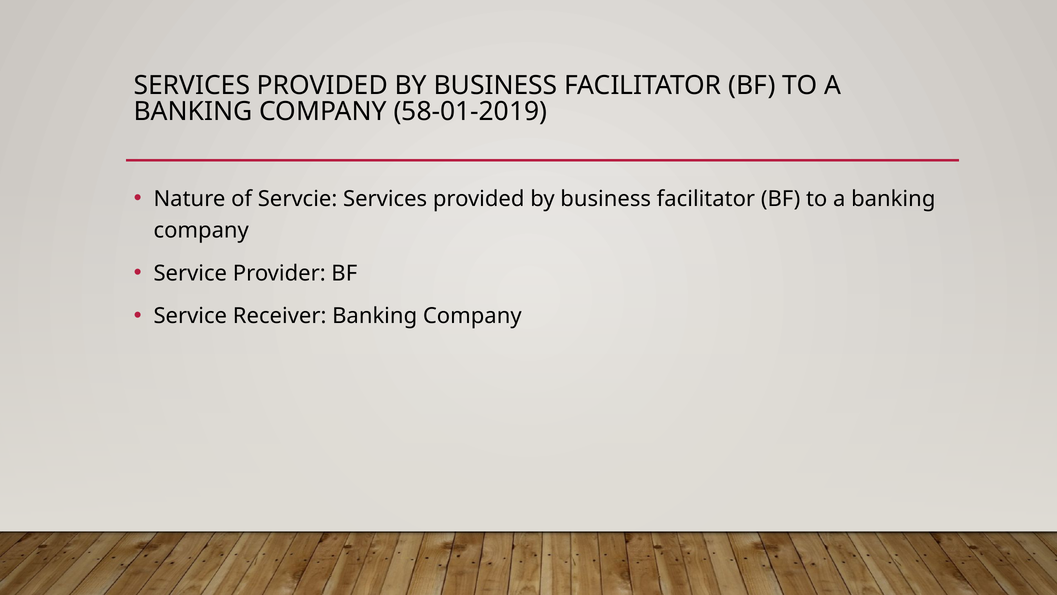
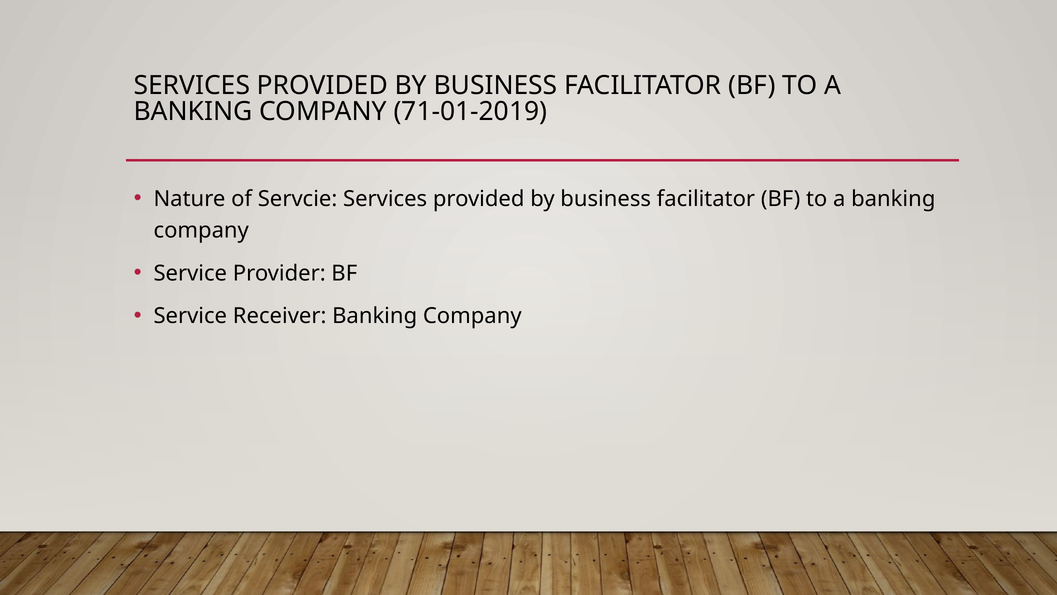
58-01-2019: 58-01-2019 -> 71-01-2019
